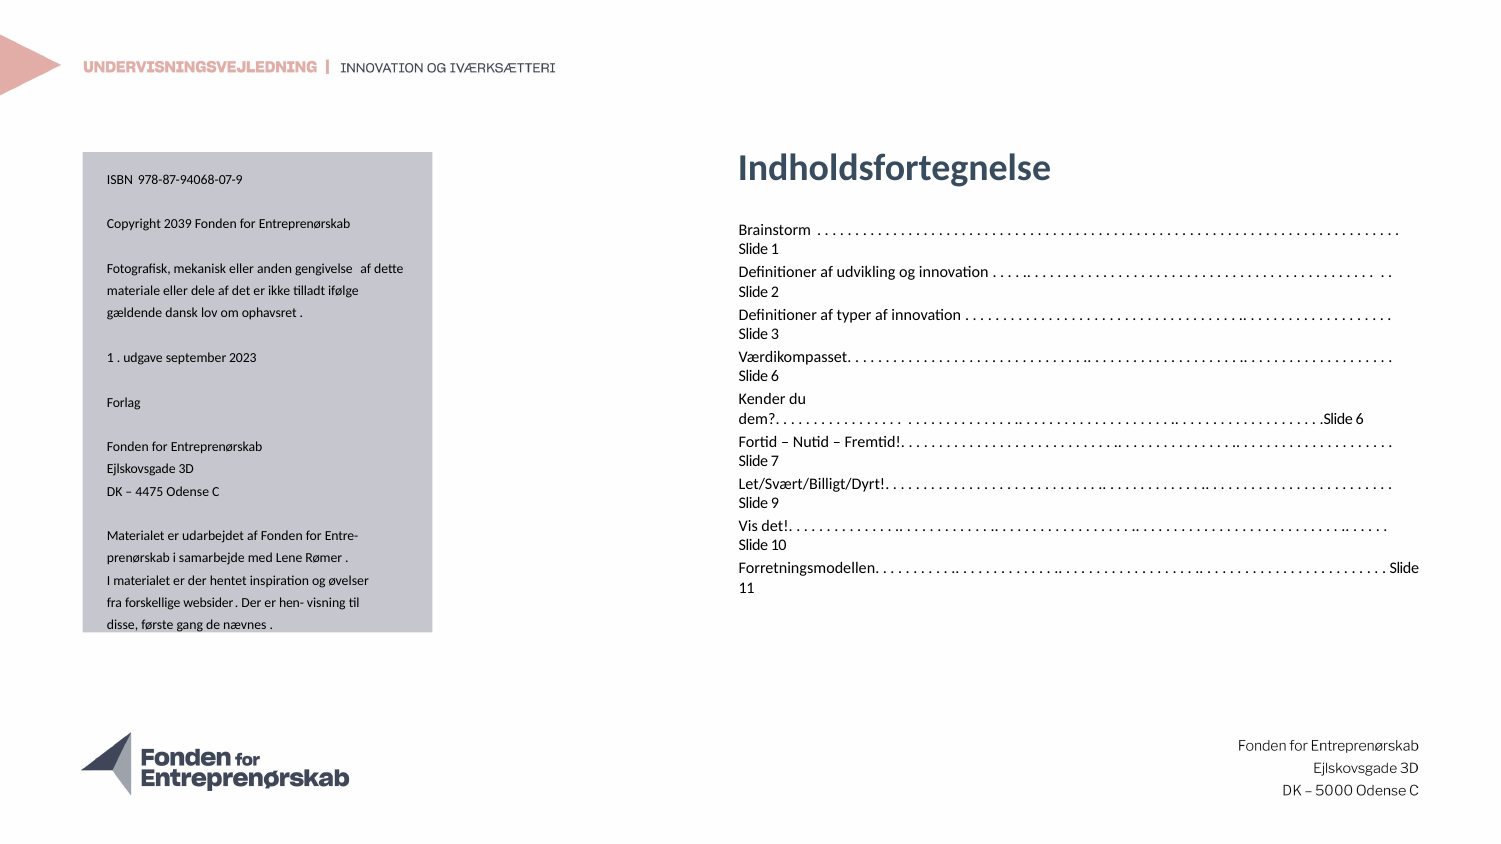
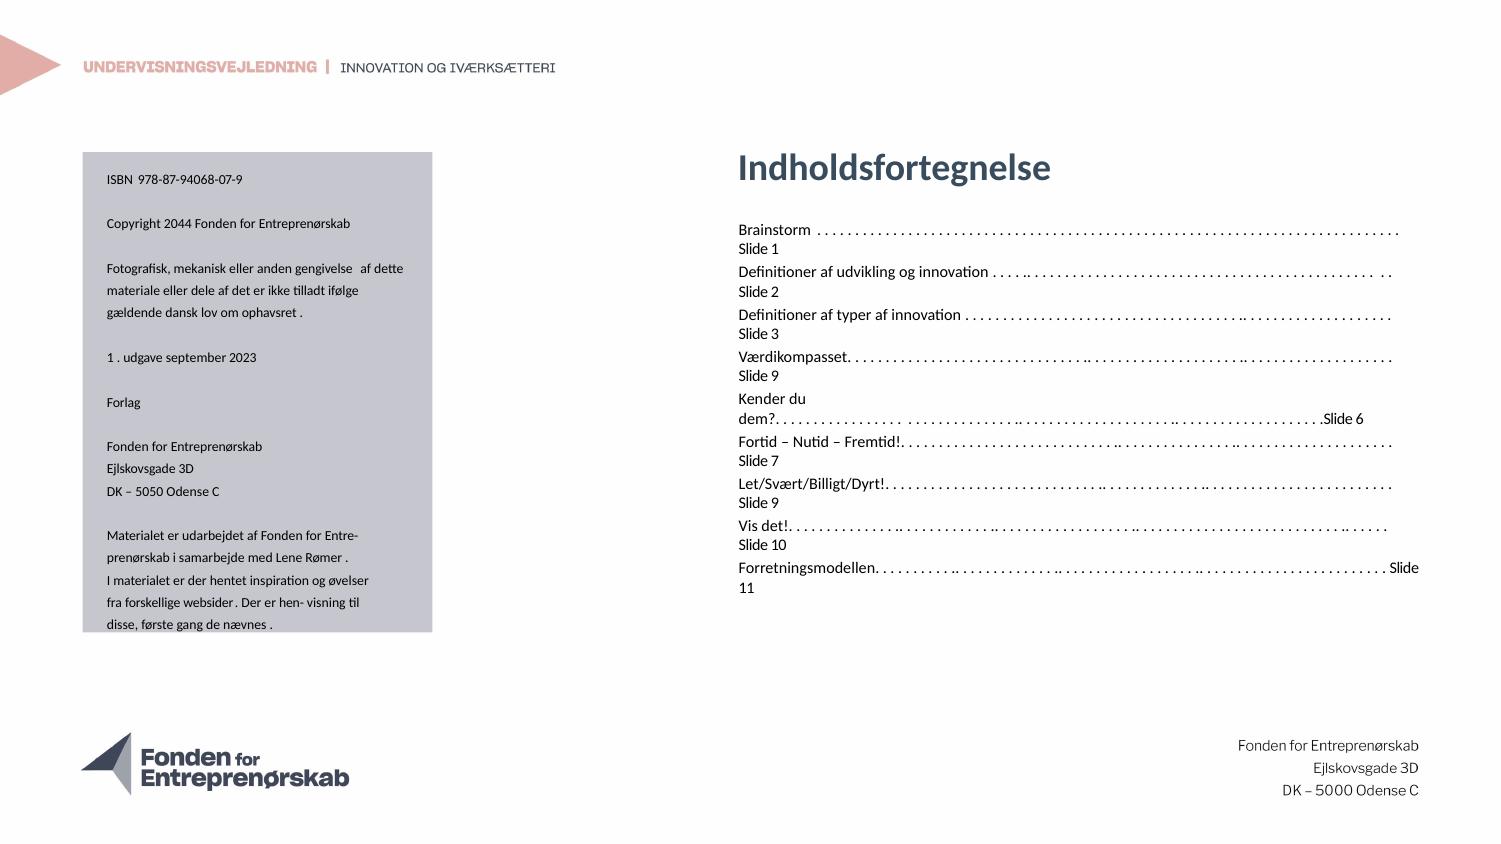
2039: 2039 -> 2044
6 at (775, 377): 6 -> 9
4475: 4475 -> 5050
